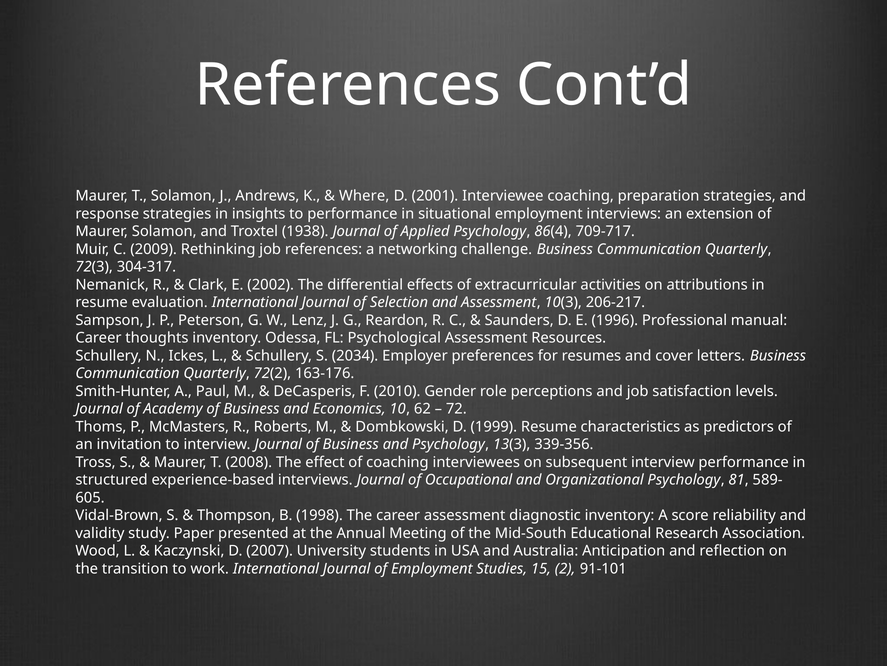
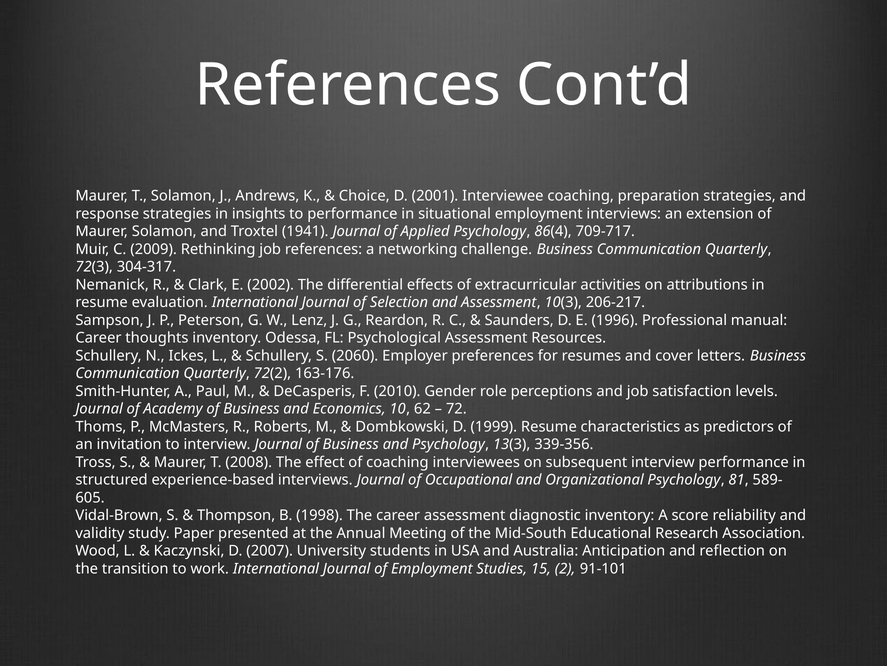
Where: Where -> Choice
1938: 1938 -> 1941
2034: 2034 -> 2060
